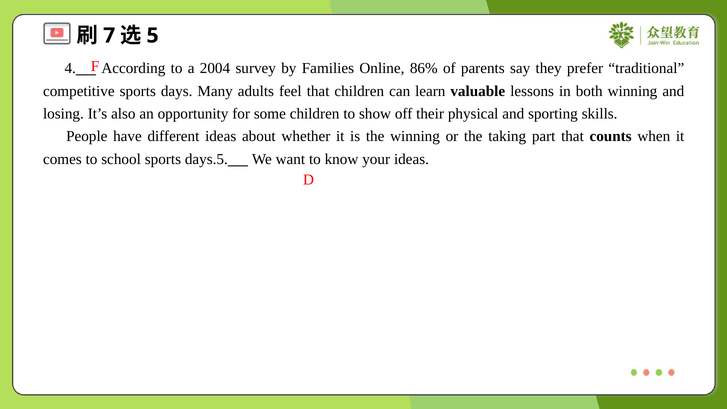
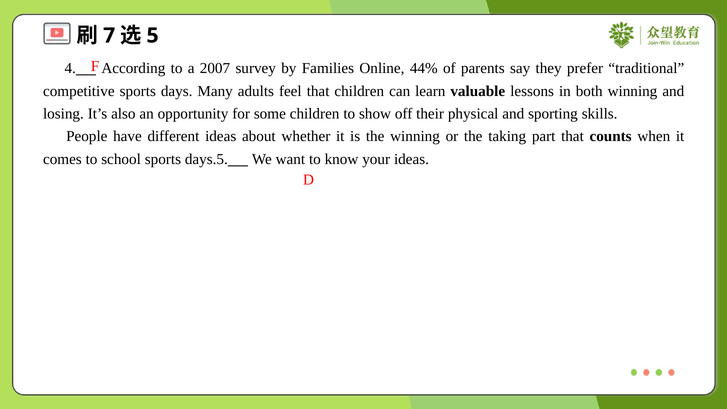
2004: 2004 -> 2007
86%: 86% -> 44%
